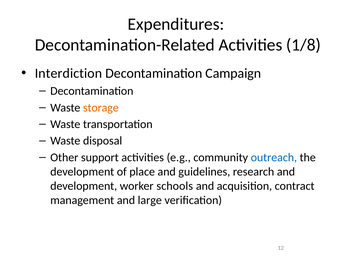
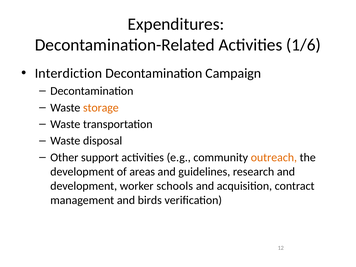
1/8: 1/8 -> 1/6
outreach colour: blue -> orange
place: place -> areas
large: large -> birds
